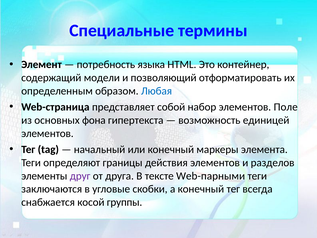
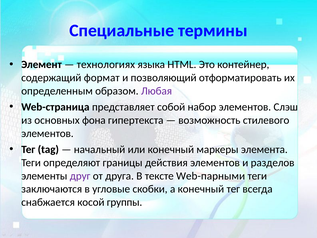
потребность: потребность -> технологиях
модели: модели -> формат
Любая colour: blue -> purple
Поле: Поле -> Слэш
единицей: единицей -> стилевого
